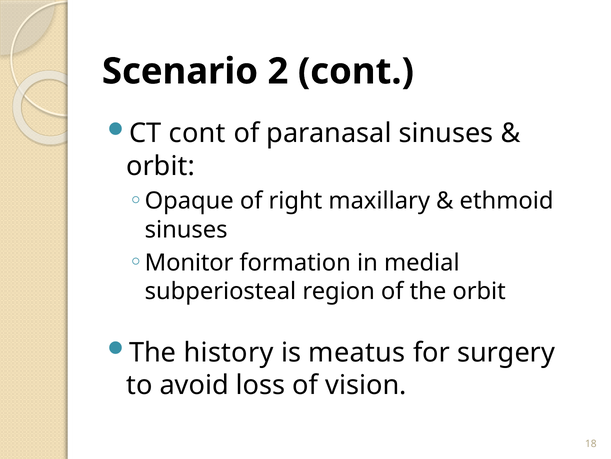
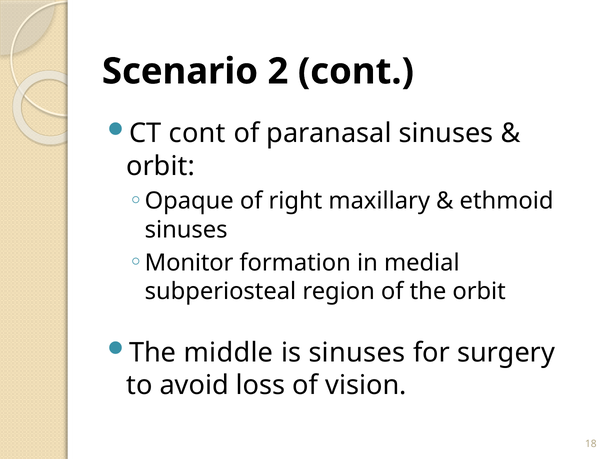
history: history -> middle
is meatus: meatus -> sinuses
